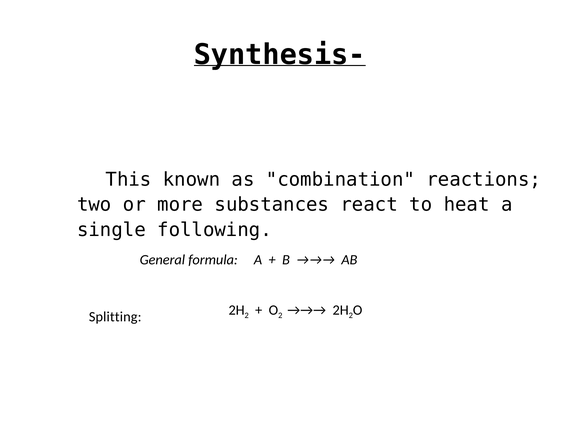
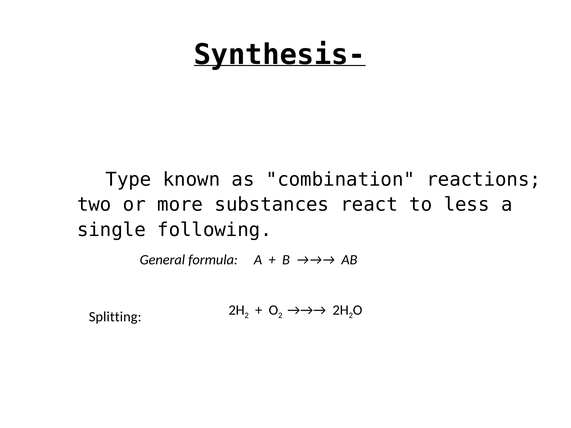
This: This -> Type
heat: heat -> less
